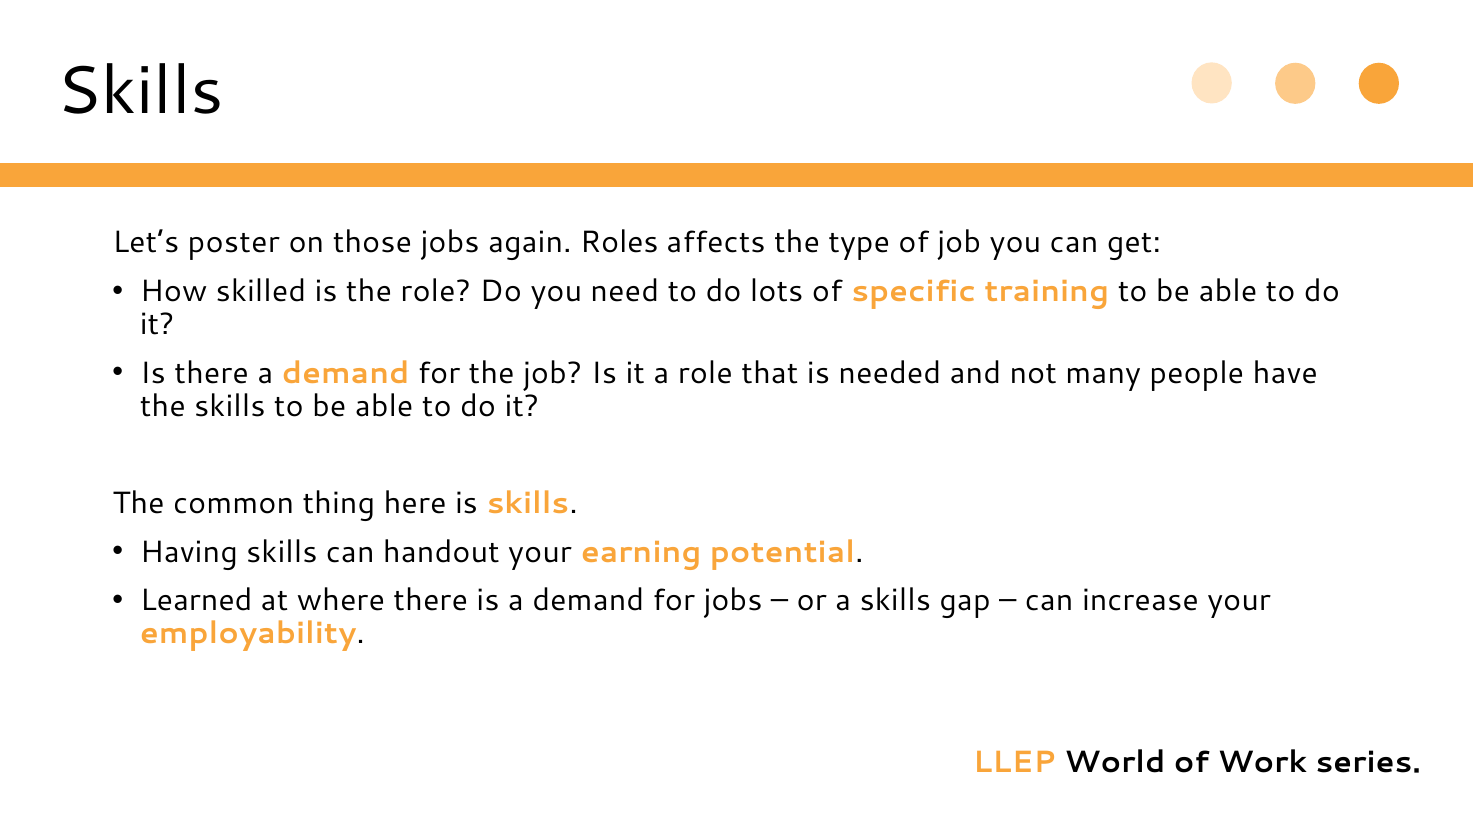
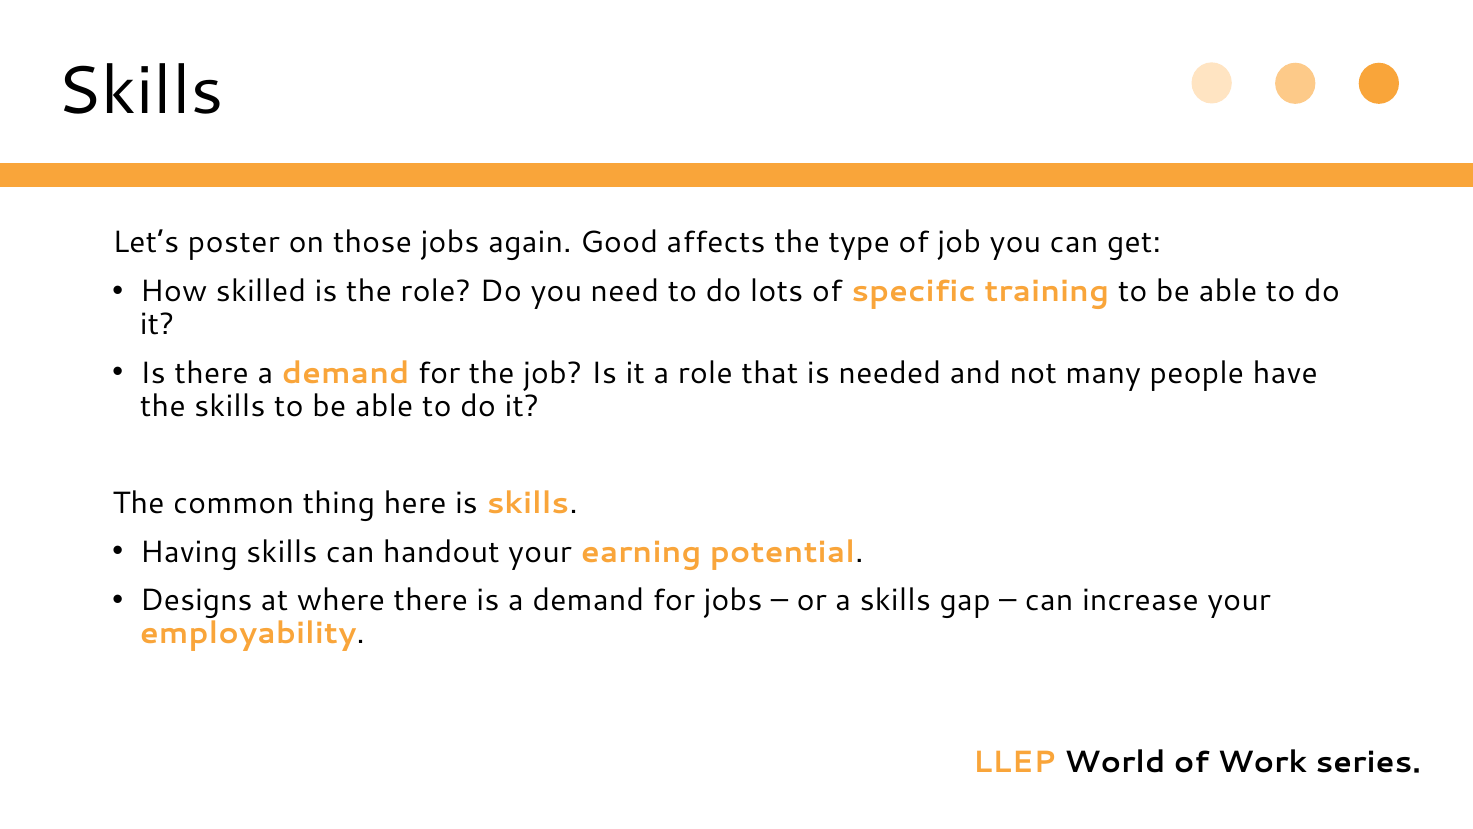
Roles: Roles -> Good
Learned: Learned -> Designs
